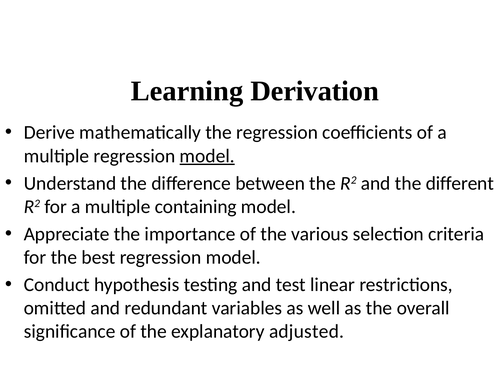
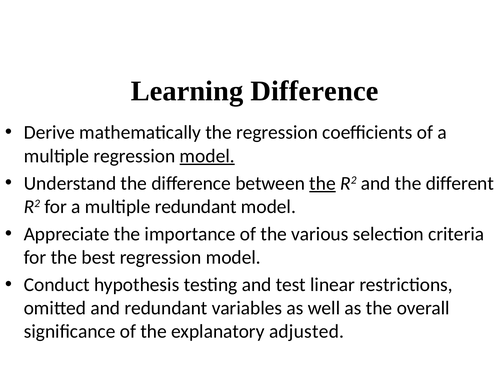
Learning Derivation: Derivation -> Difference
the at (323, 183) underline: none -> present
multiple containing: containing -> redundant
